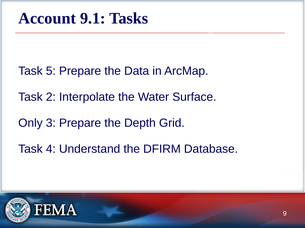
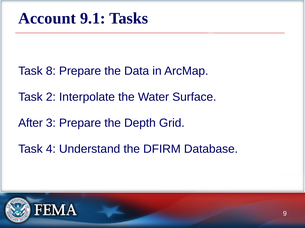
5: 5 -> 8
Only: Only -> After
